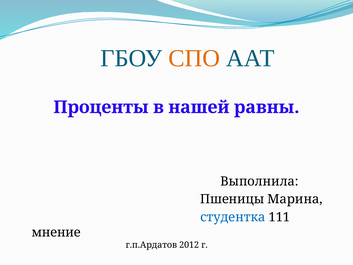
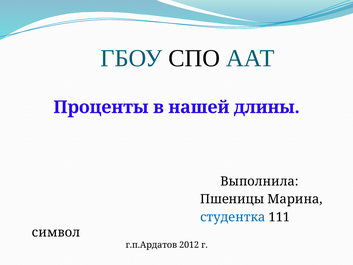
СПО colour: orange -> black
равны: равны -> длины
мнение: мнение -> символ
